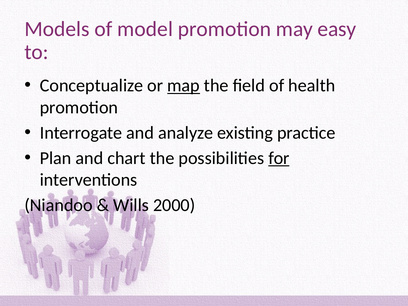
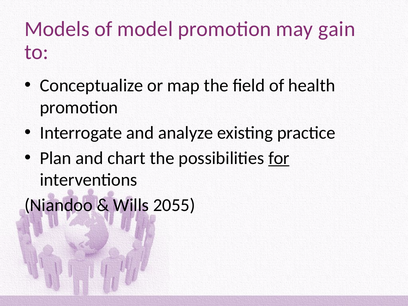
easy: easy -> gain
map underline: present -> none
2000: 2000 -> 2055
